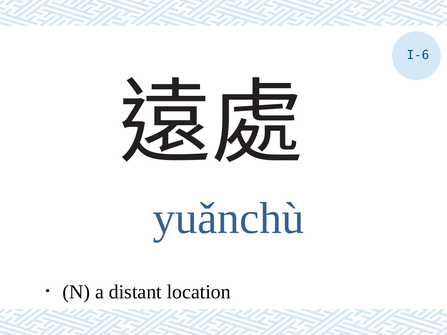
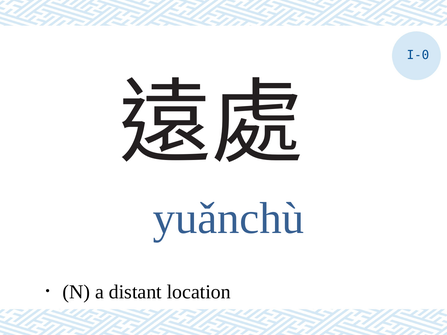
I-6: I-6 -> I-0
